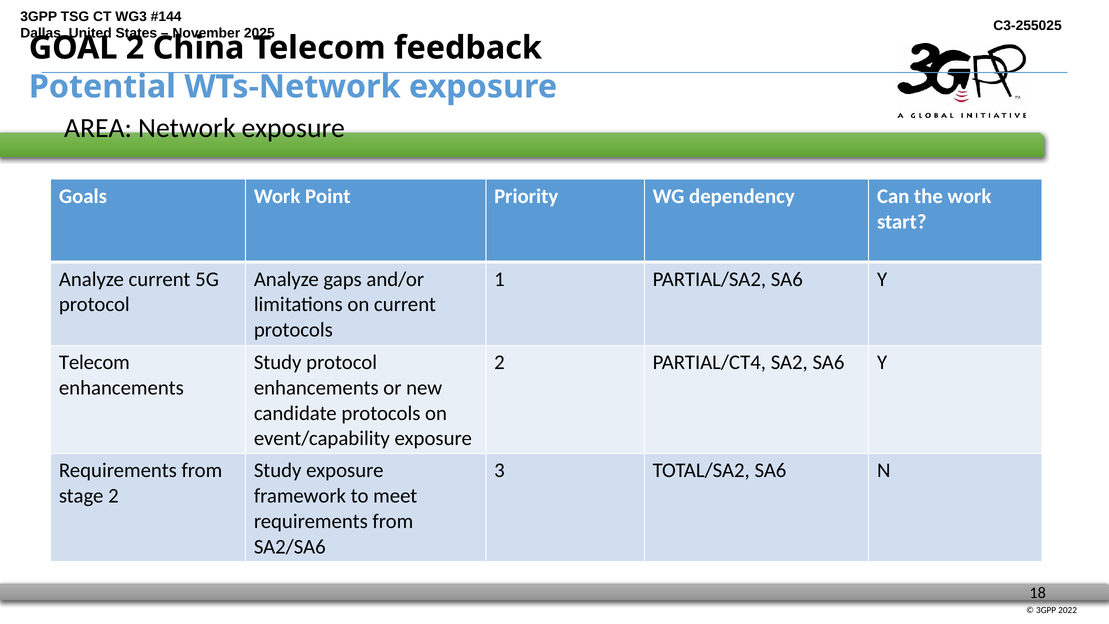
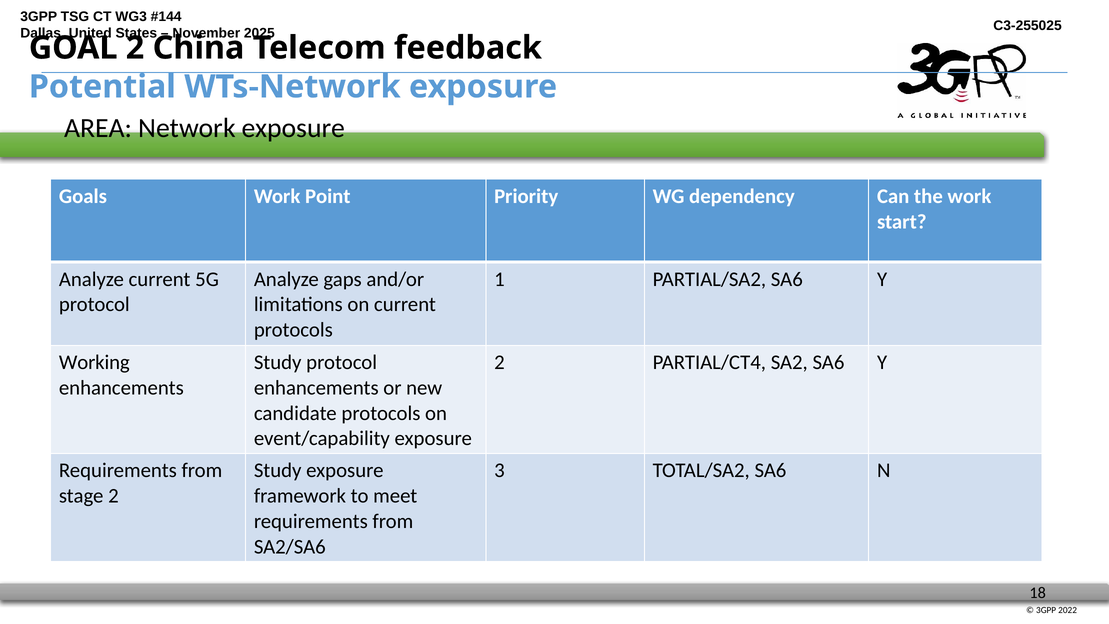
Telecom at (94, 362): Telecom -> Working
